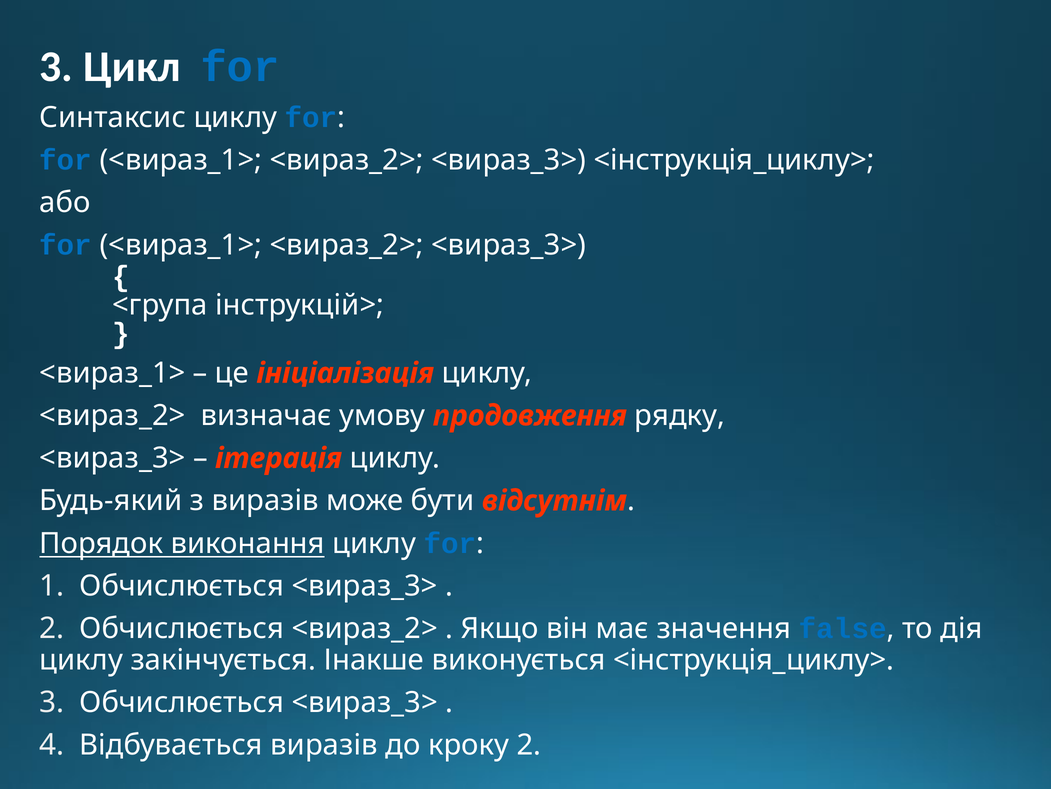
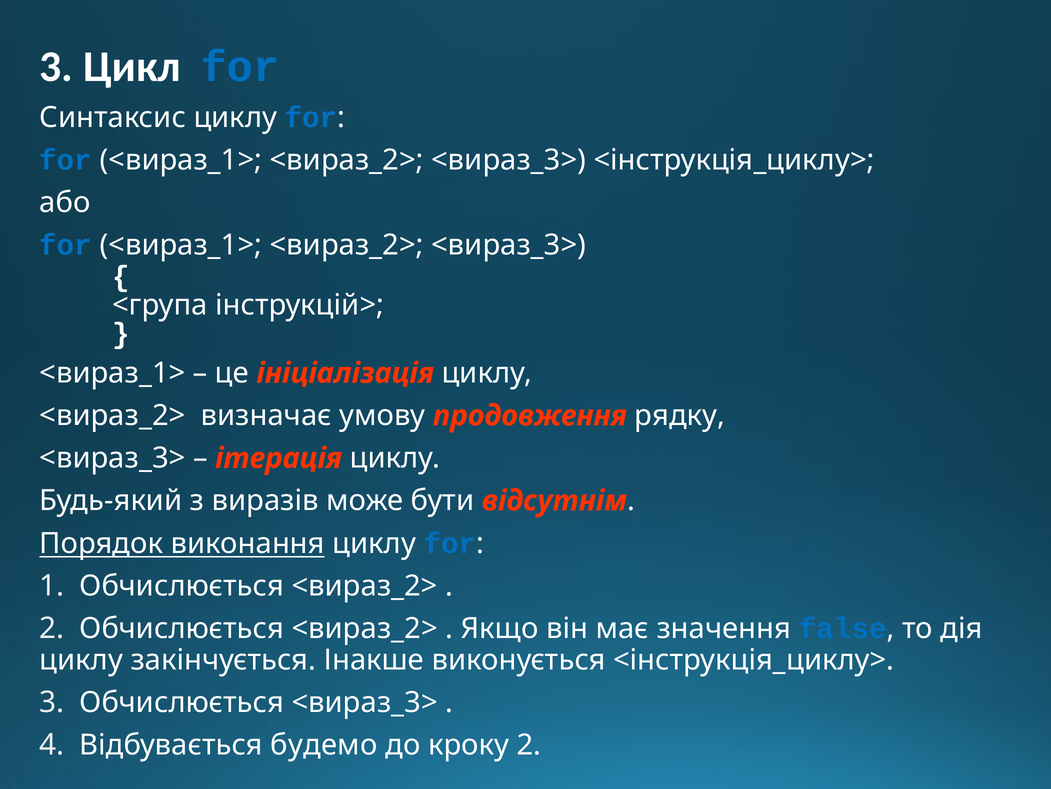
<вираз_3> at (365, 585): <вираз_3> -> <вираз_2>
Відбувається виразів: виразів -> будемо
